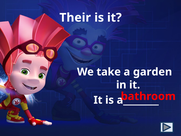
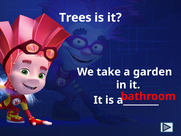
Their: Their -> Trees
